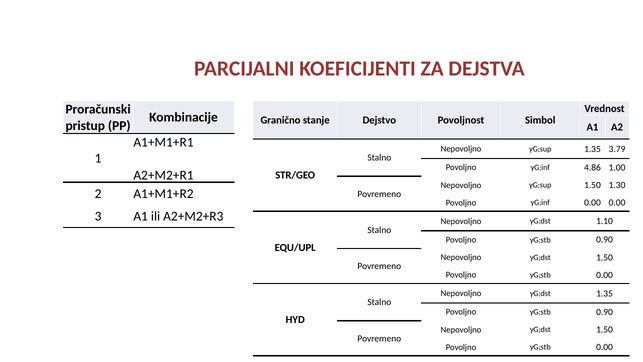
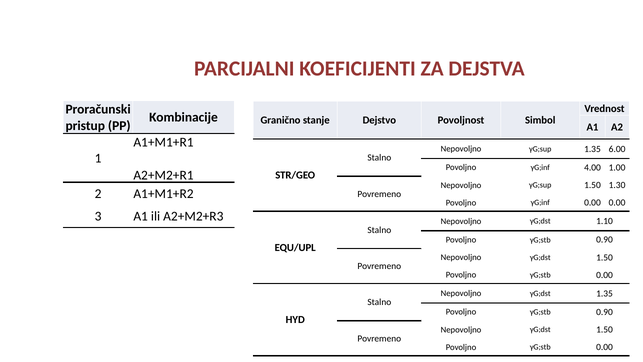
3.79: 3.79 -> 6.00
4.86: 4.86 -> 4.00
